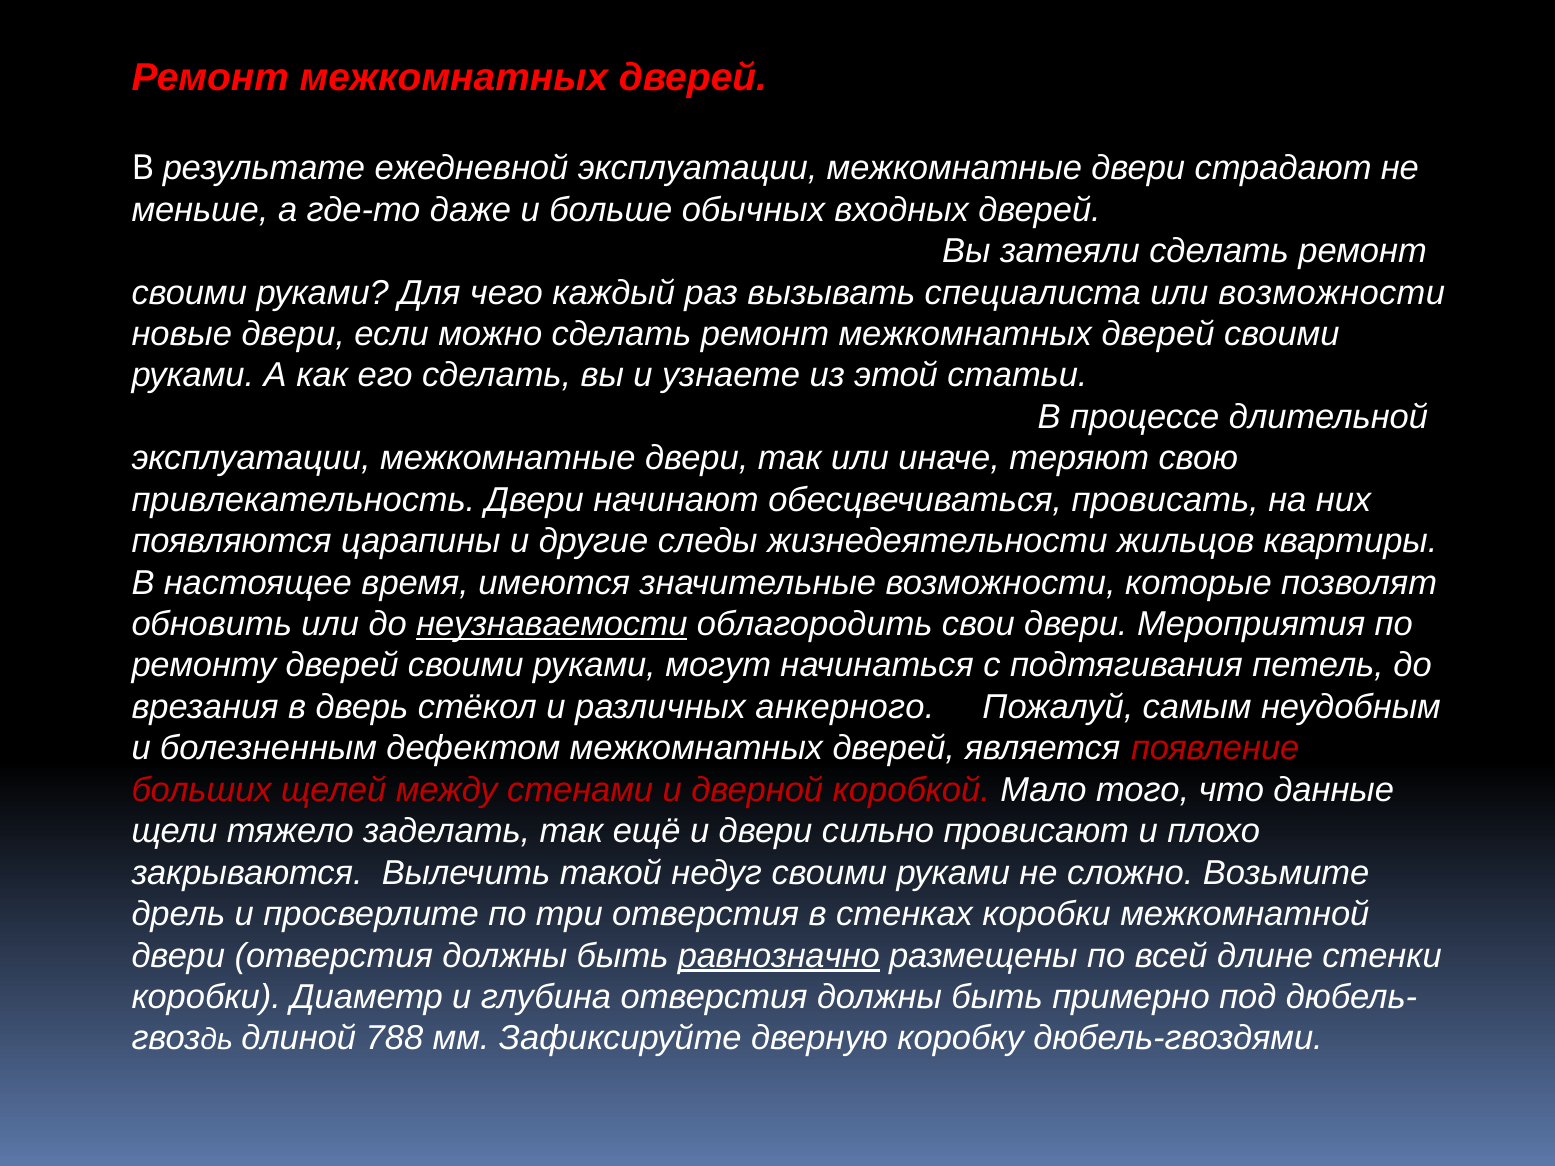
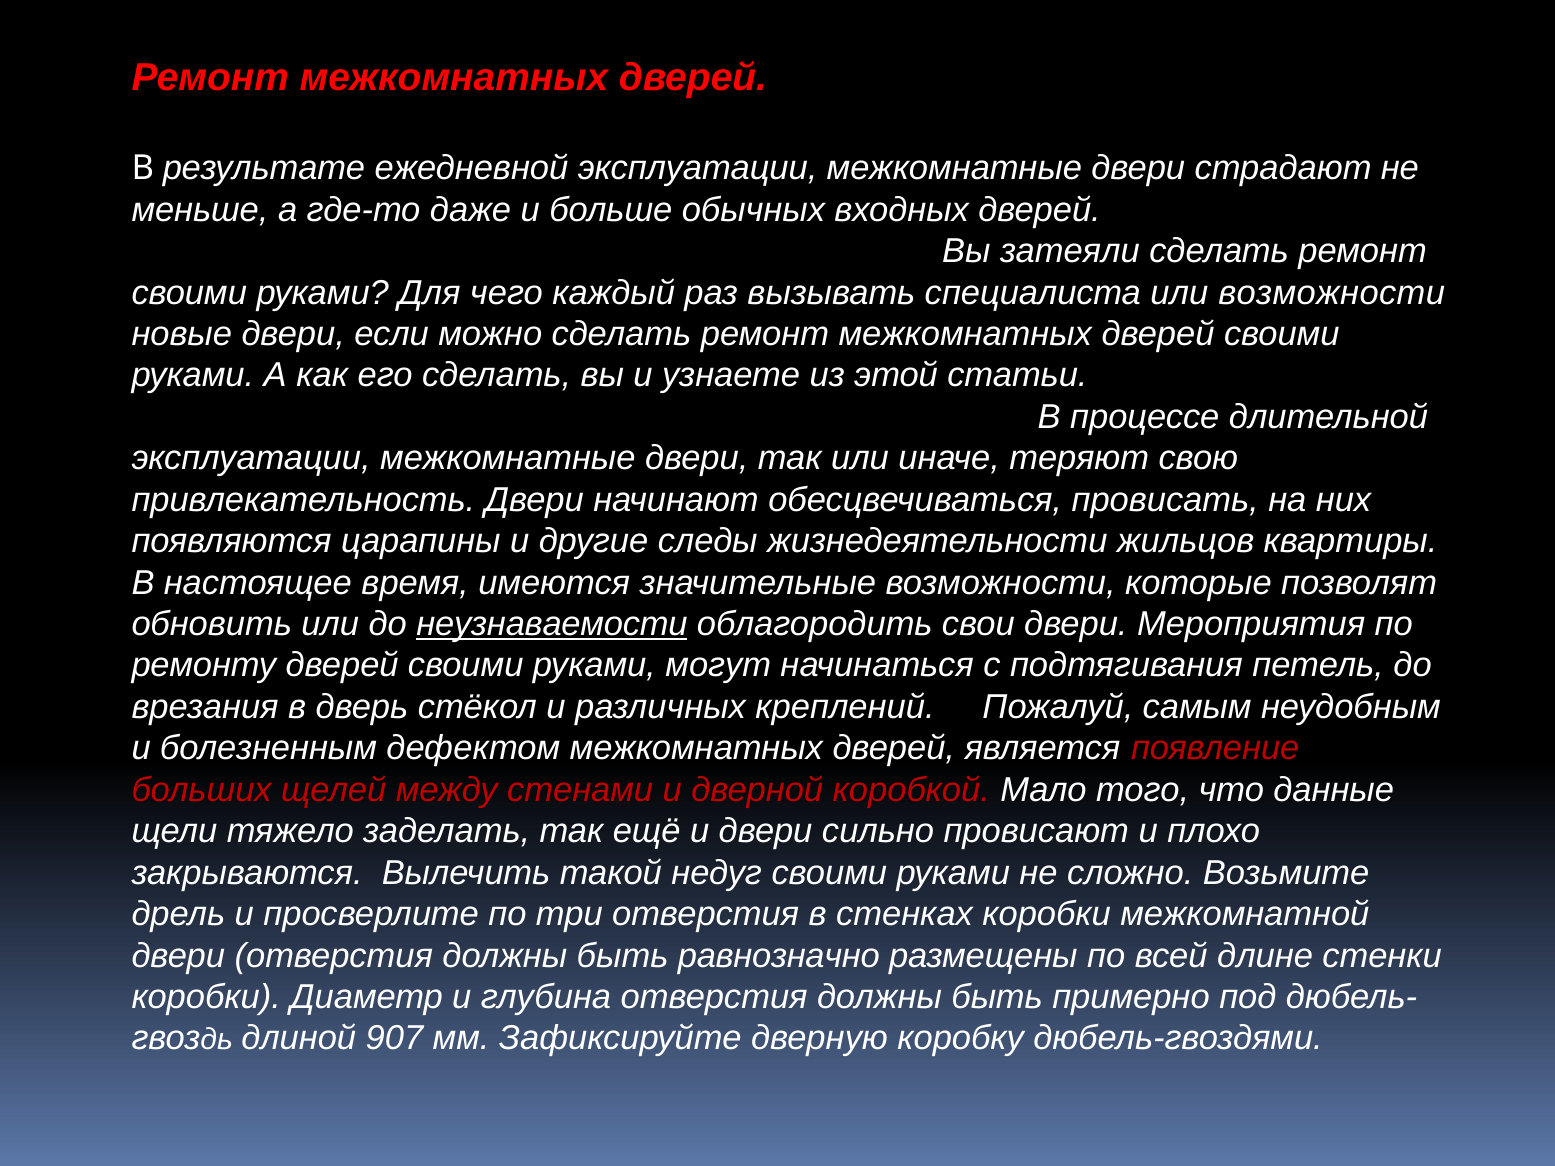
анкерного: анкерного -> креплений
равнозначно underline: present -> none
788: 788 -> 907
